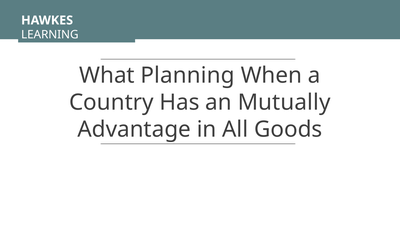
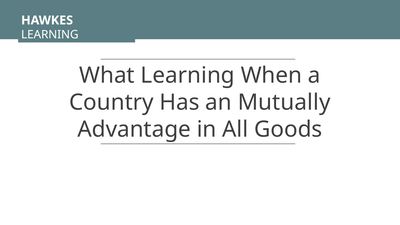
What Planning: Planning -> Learning
